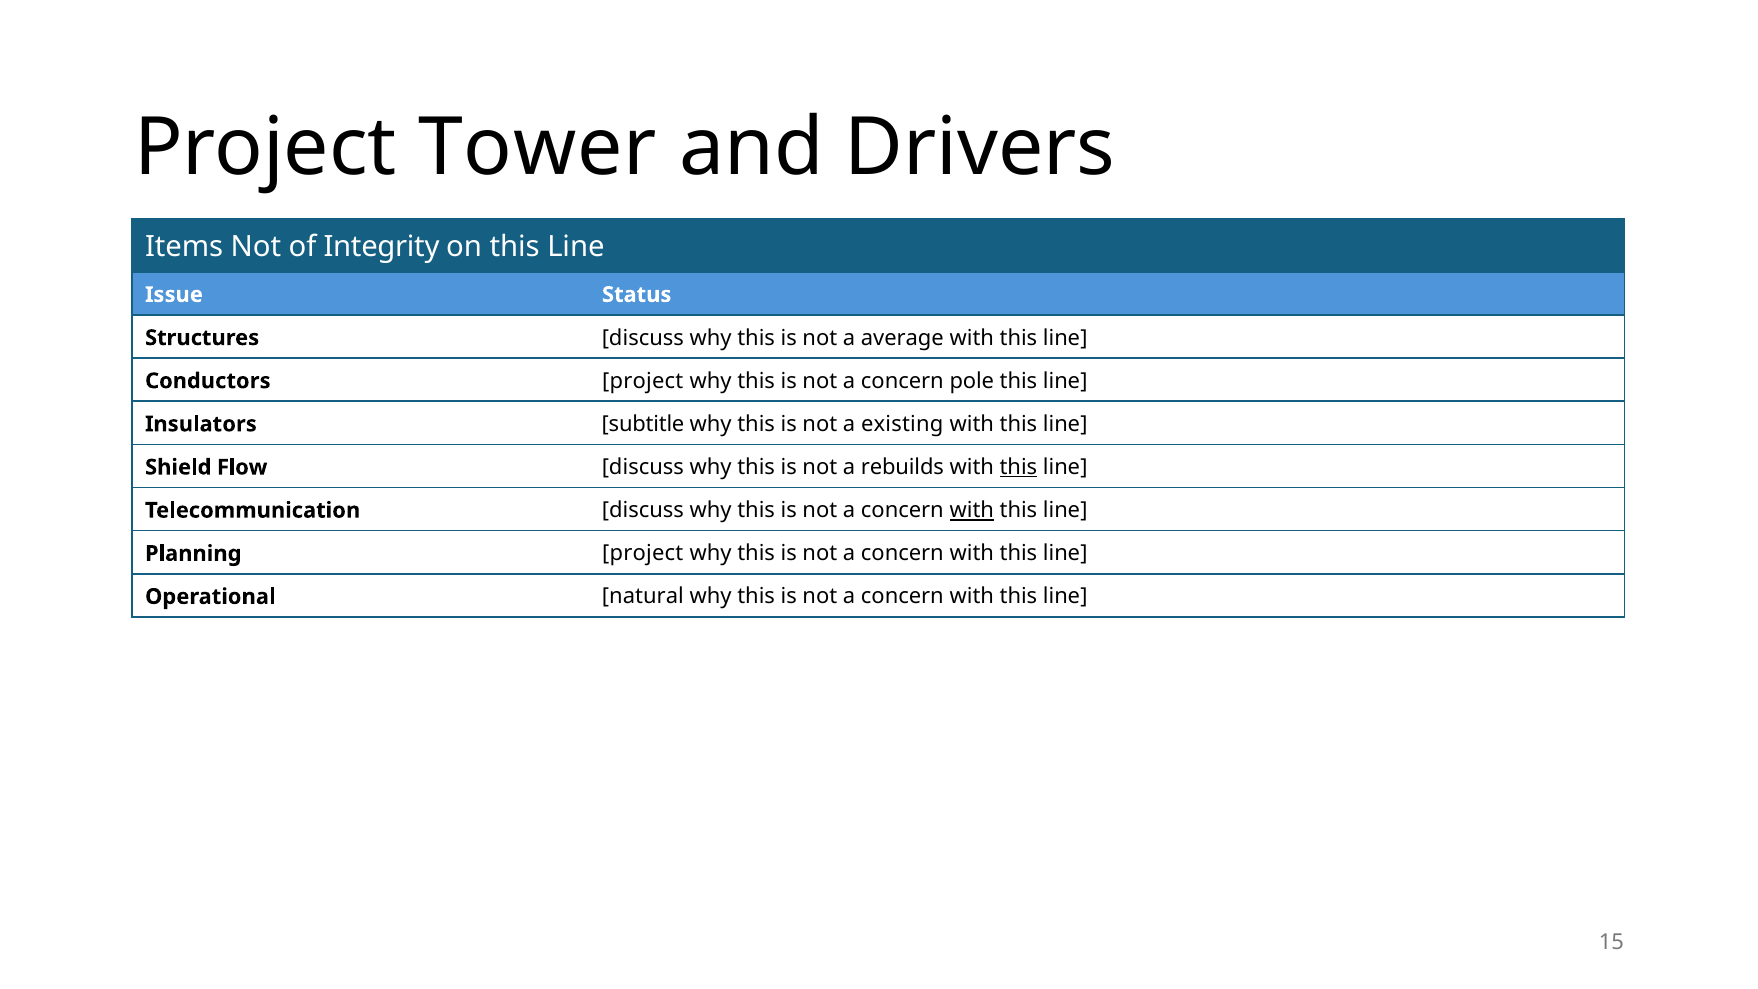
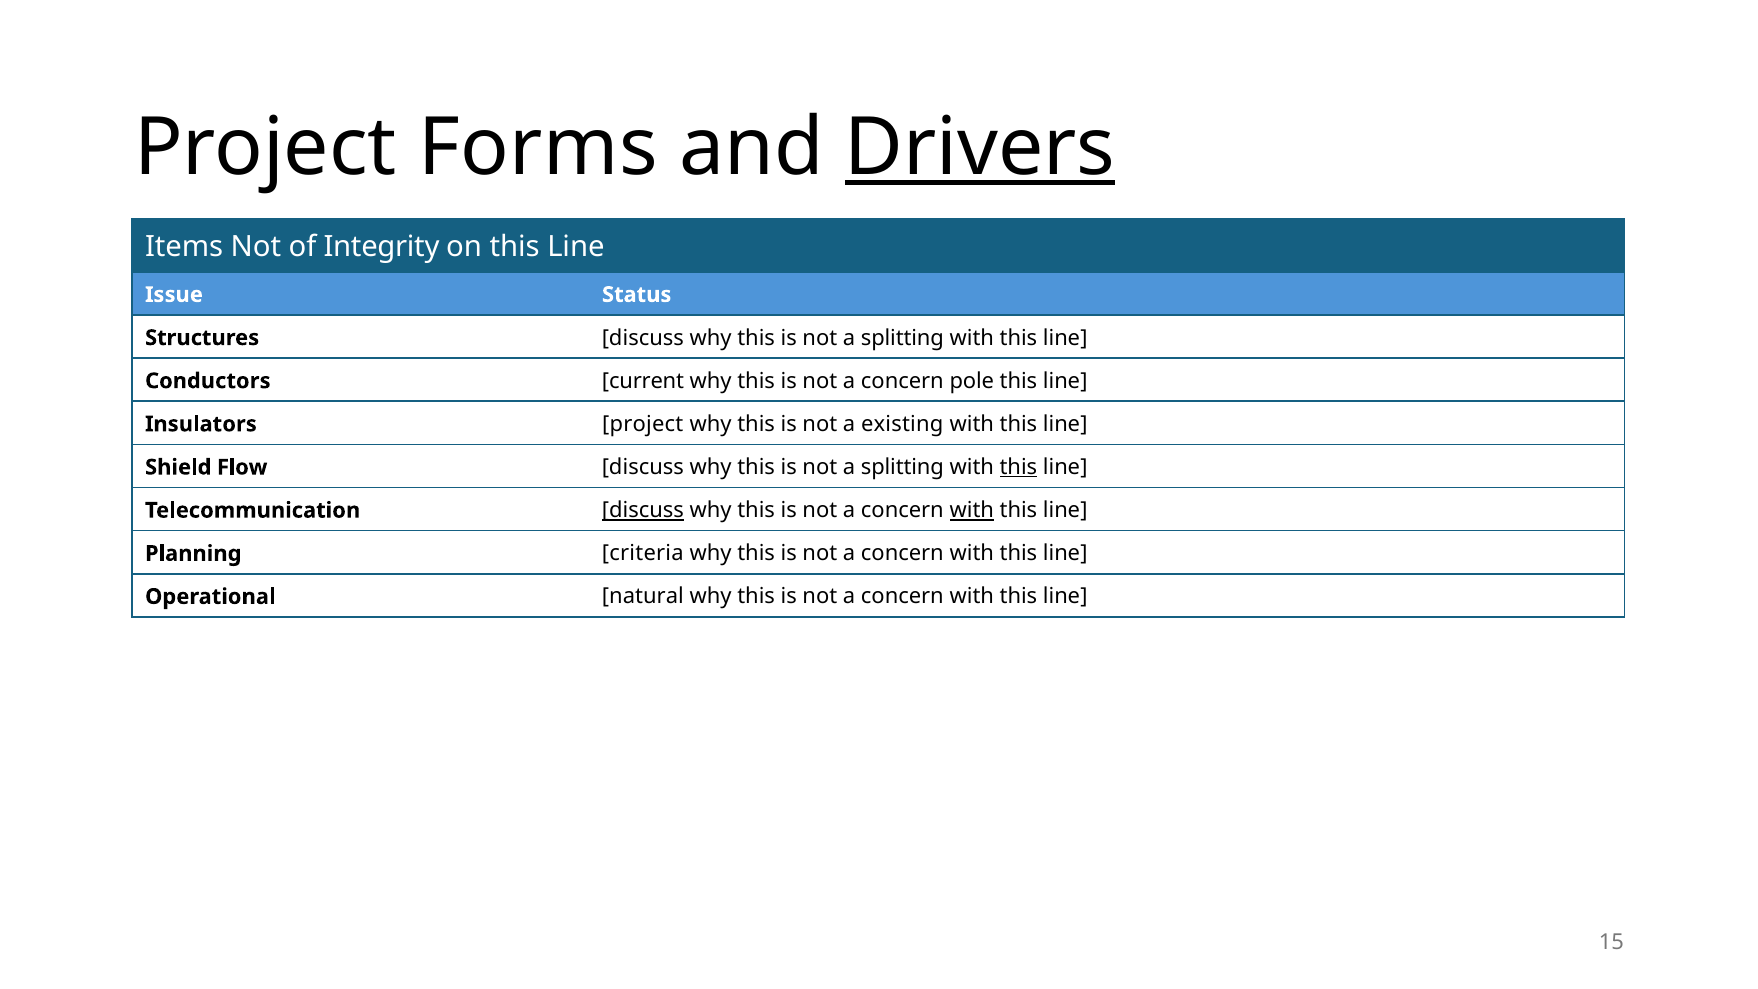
Tower: Tower -> Forms
Drivers underline: none -> present
average at (902, 338): average -> splitting
Conductors project: project -> current
Insulators subtitle: subtitle -> project
rebuilds at (902, 467): rebuilds -> splitting
discuss at (643, 510) underline: none -> present
Planning project: project -> criteria
